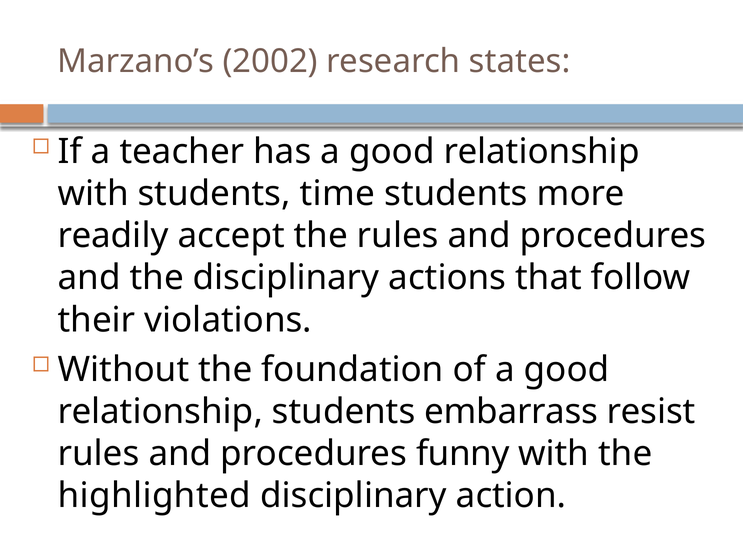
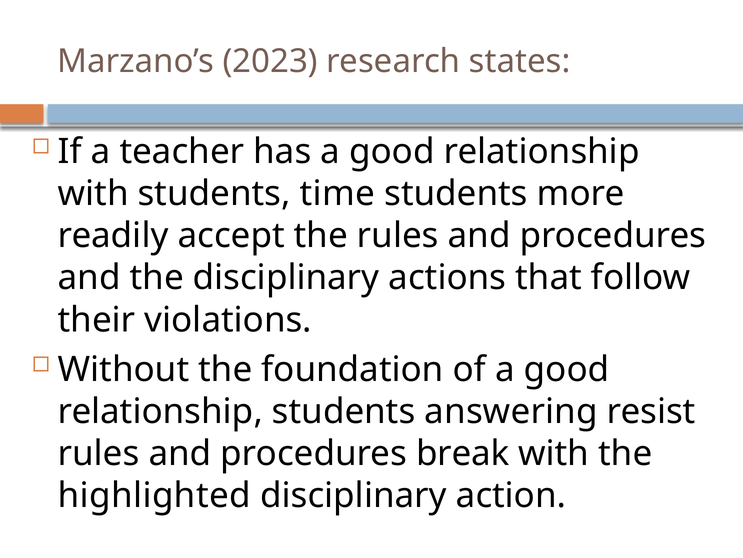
2002: 2002 -> 2023
embarrass: embarrass -> answering
funny: funny -> break
